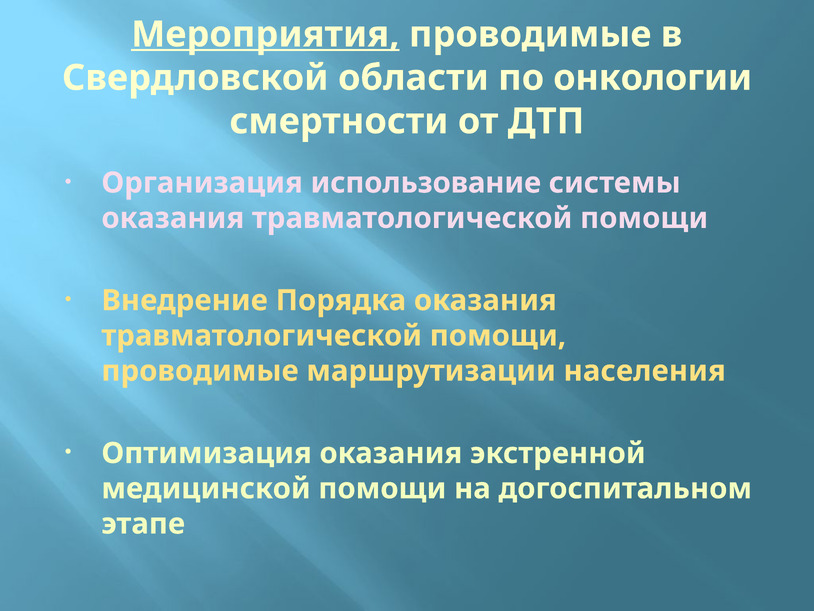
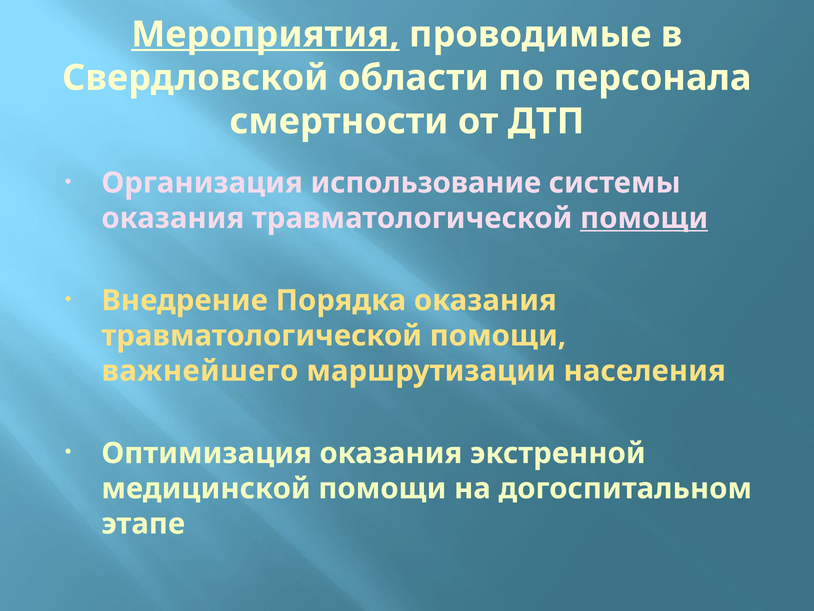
онкологии: онкологии -> персонала
помощи at (644, 218) underline: none -> present
проводимые at (200, 371): проводимые -> важнейшего
